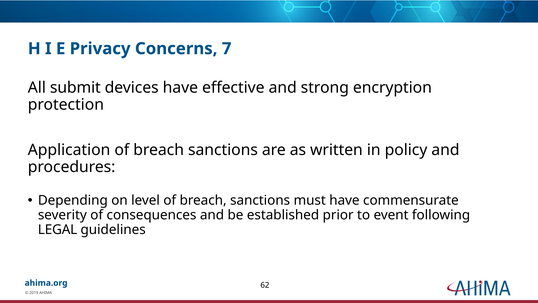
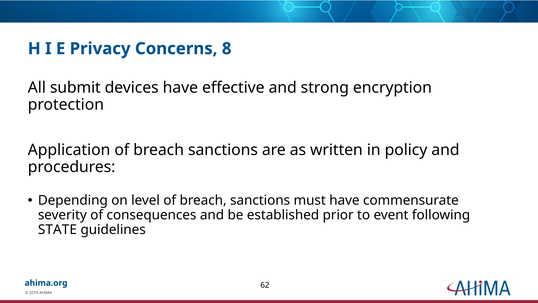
7: 7 -> 8
LEGAL: LEGAL -> STATE
